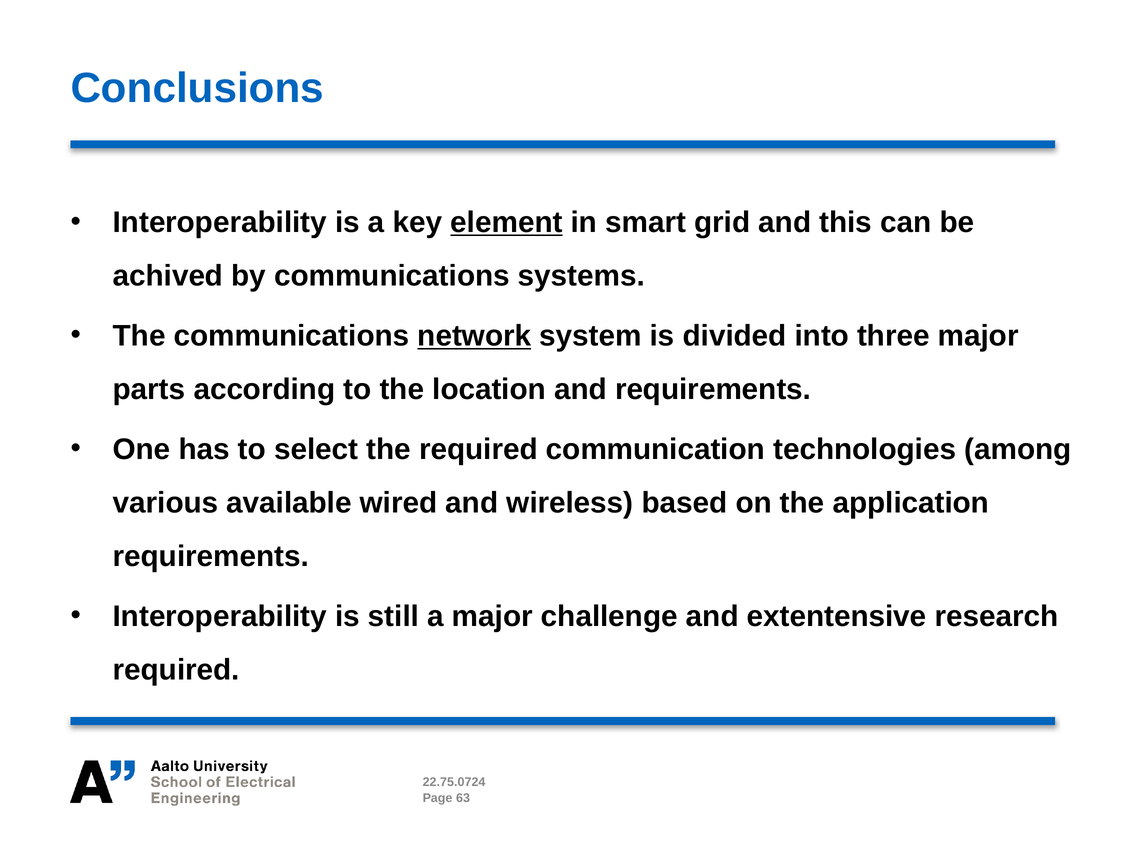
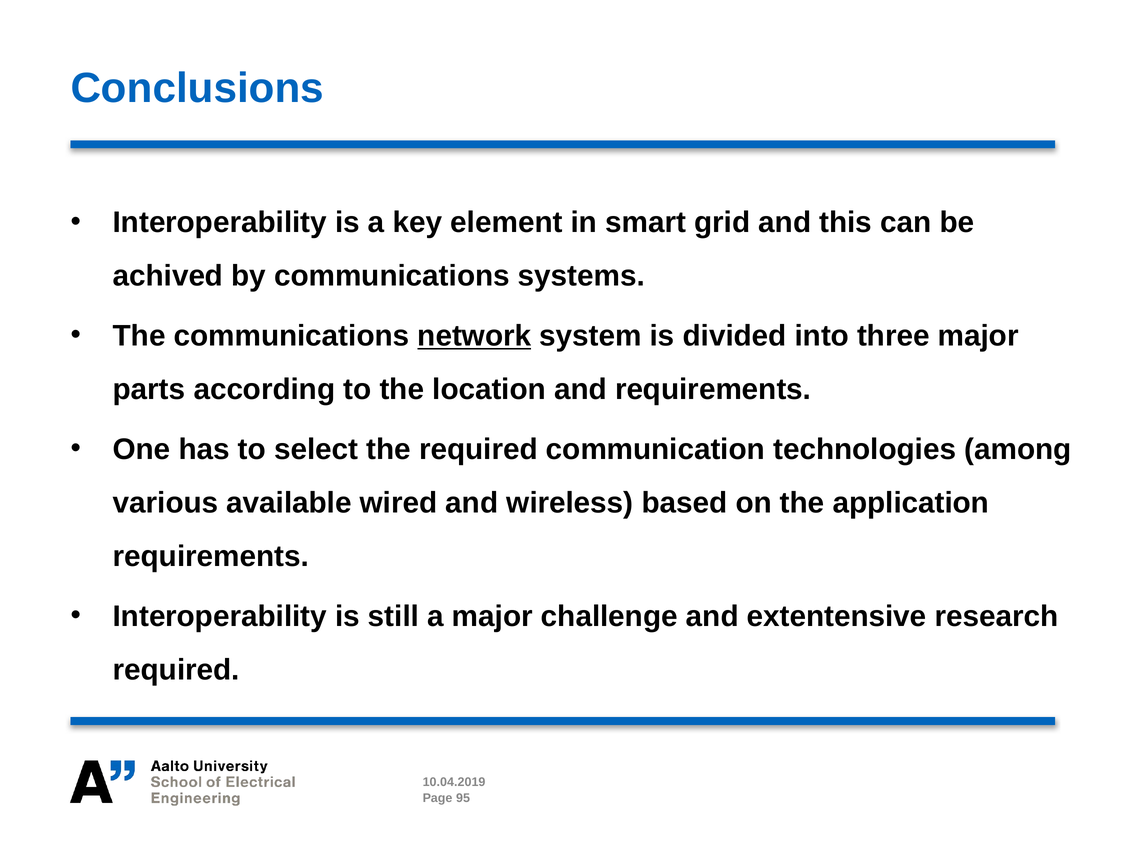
element underline: present -> none
22.75.0724: 22.75.0724 -> 10.04.2019
63: 63 -> 95
